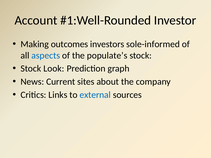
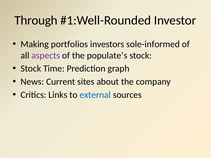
Account: Account -> Through
outcomes: outcomes -> portfolios
aspects colour: blue -> purple
Look: Look -> Time
